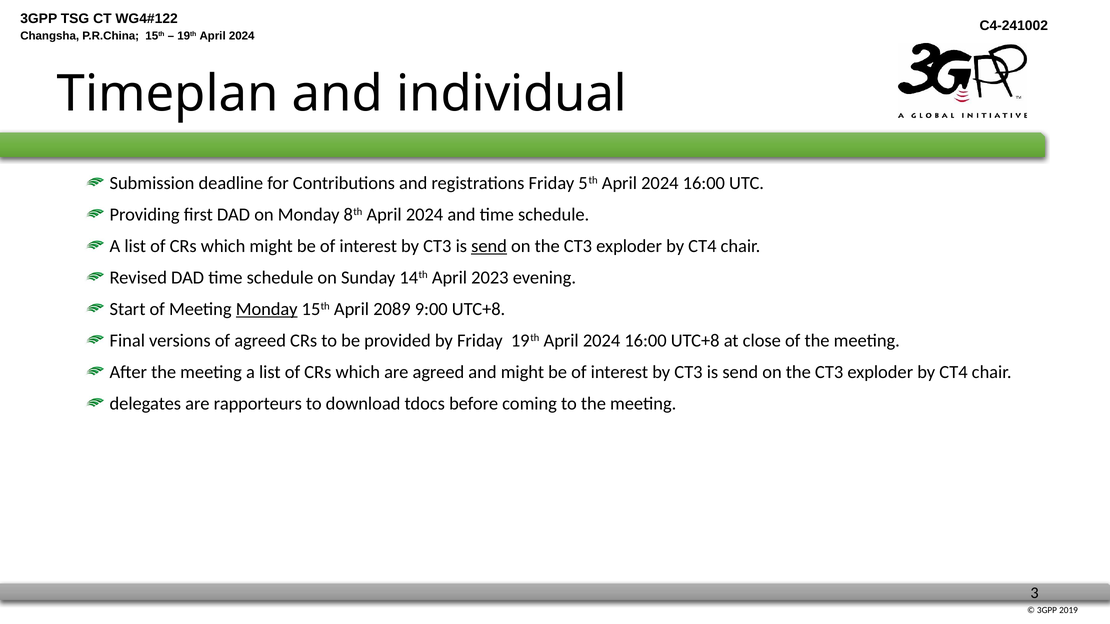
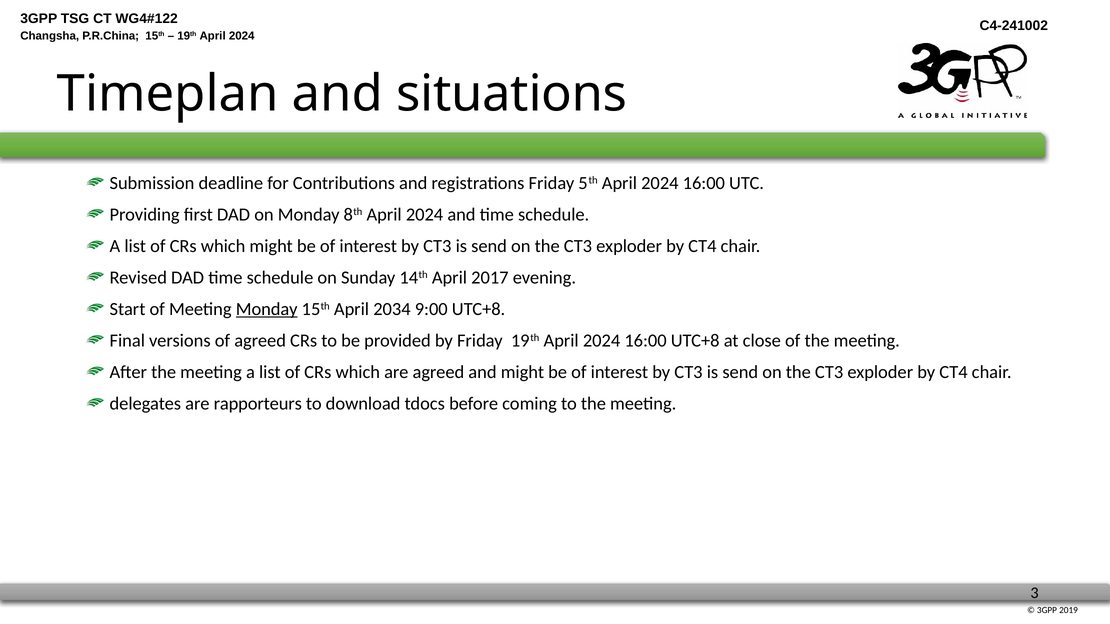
individual: individual -> situations
send at (489, 246) underline: present -> none
2023: 2023 -> 2017
2089: 2089 -> 2034
